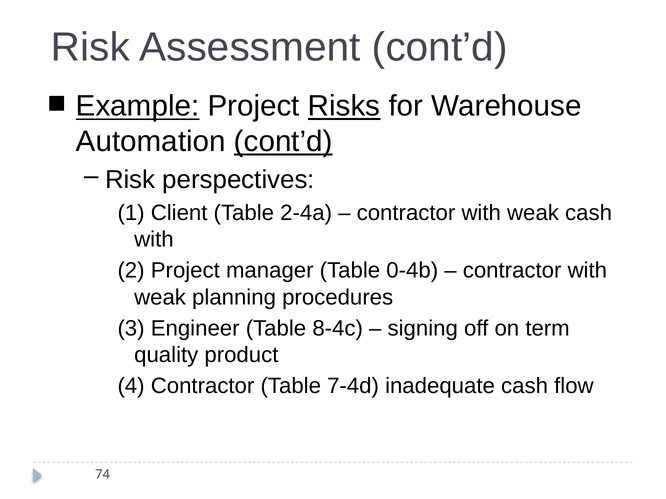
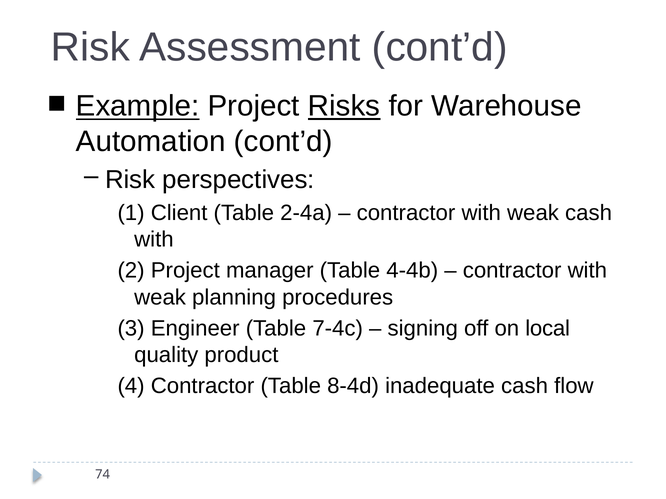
cont’d at (283, 142) underline: present -> none
0-4b: 0-4b -> 4-4b
8-4c: 8-4c -> 7-4c
term: term -> local
7-4d: 7-4d -> 8-4d
